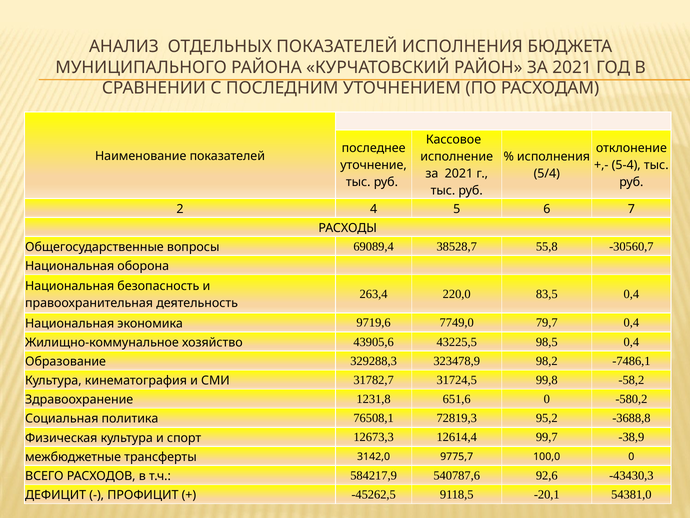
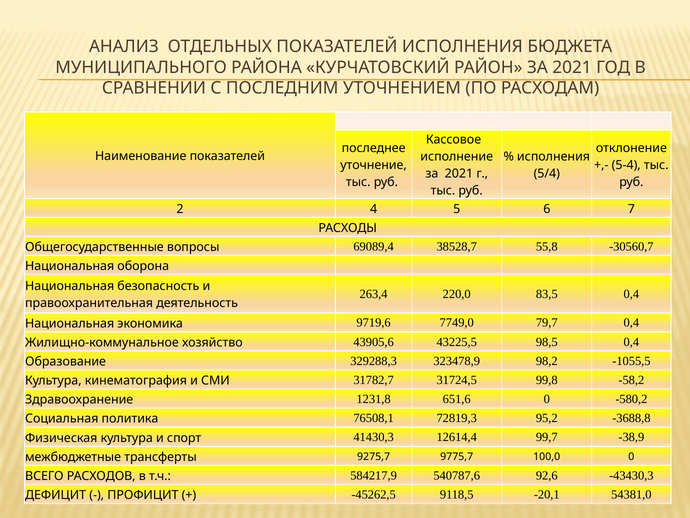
-7486,1: -7486,1 -> -1055,5
12673,3: 12673,3 -> 41430,3
3142,0: 3142,0 -> 9275,7
